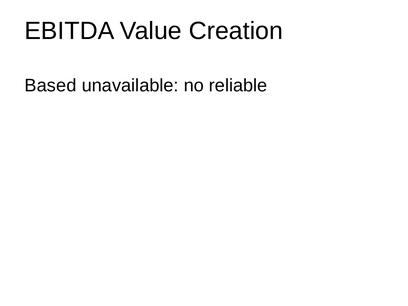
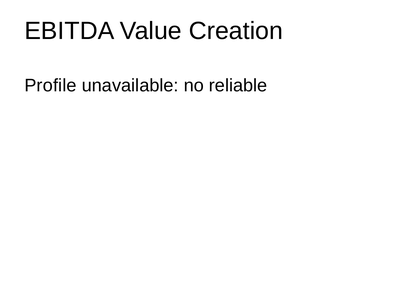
Based: Based -> Profile
